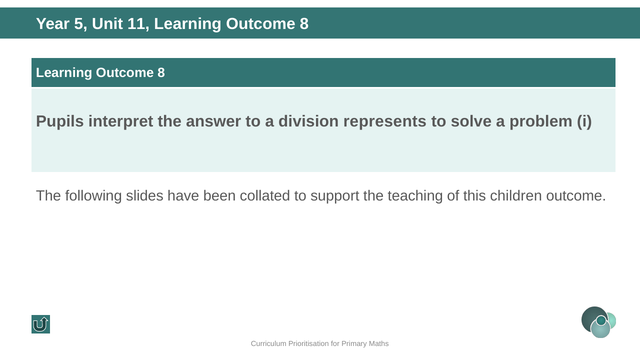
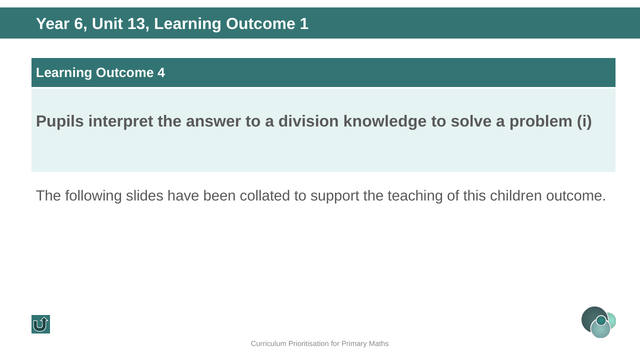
5: 5 -> 6
11: 11 -> 13
8 at (304, 24): 8 -> 1
8 at (161, 73): 8 -> 4
represents: represents -> knowledge
